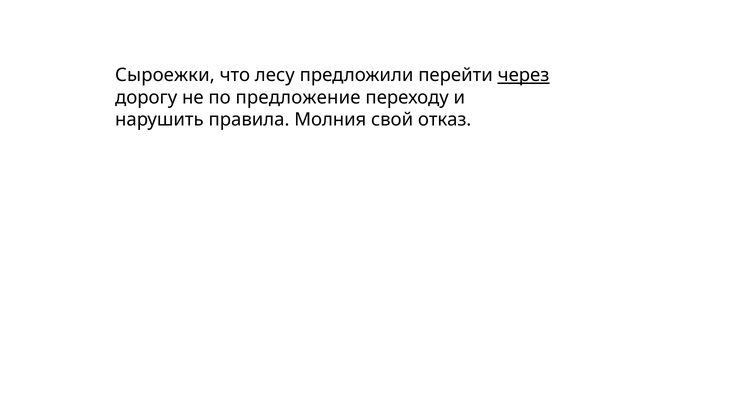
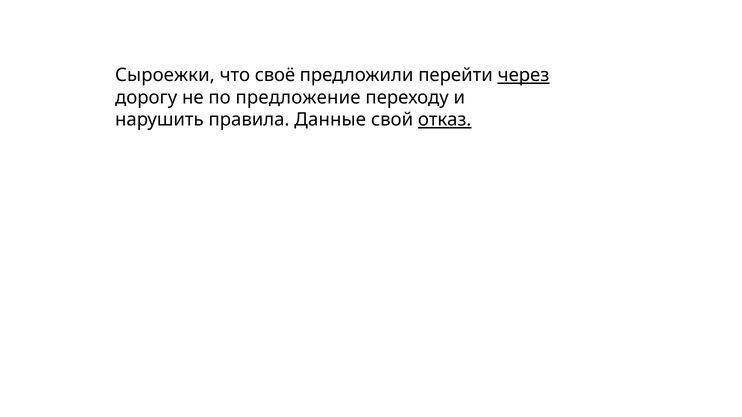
лесу: лесу -> своё
Молния: Молния -> Данные
отказ underline: none -> present
